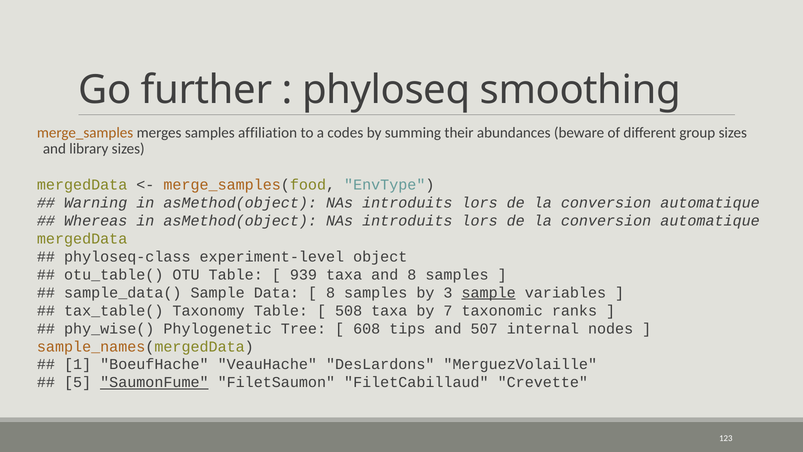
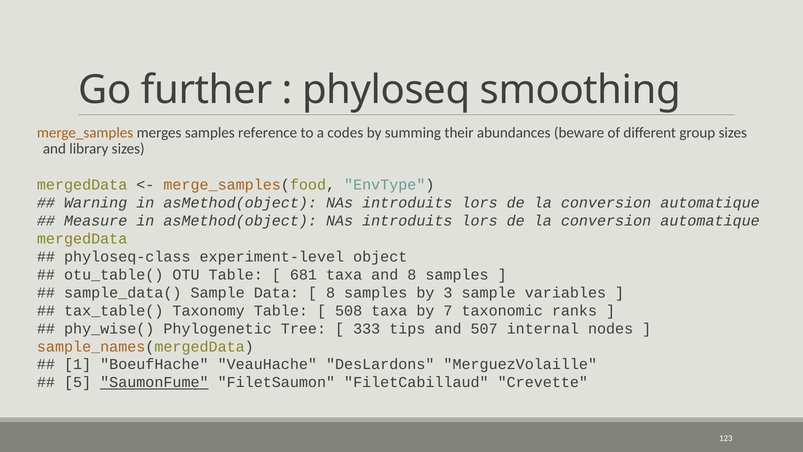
affiliation: affiliation -> reference
Whereas: Whereas -> Measure
939: 939 -> 681
sample at (489, 292) underline: present -> none
608: 608 -> 333
